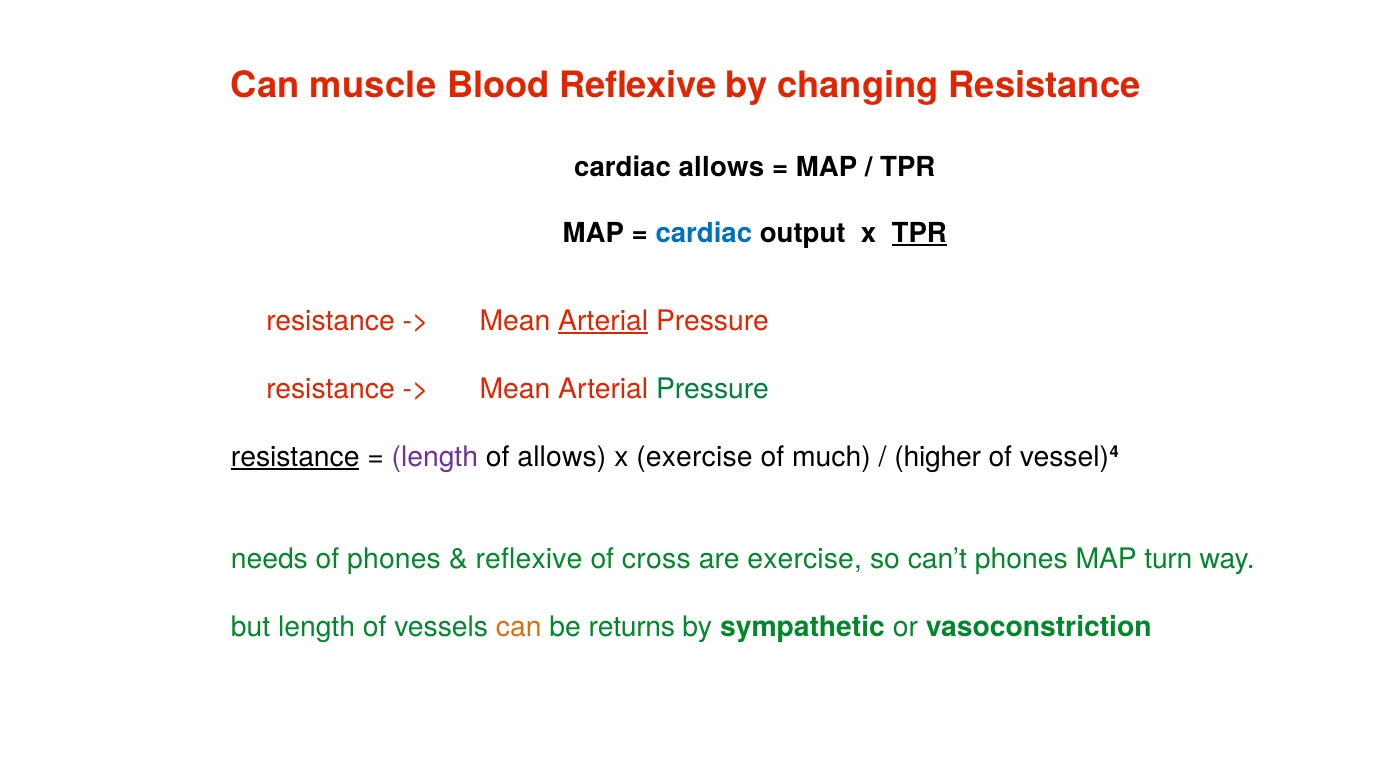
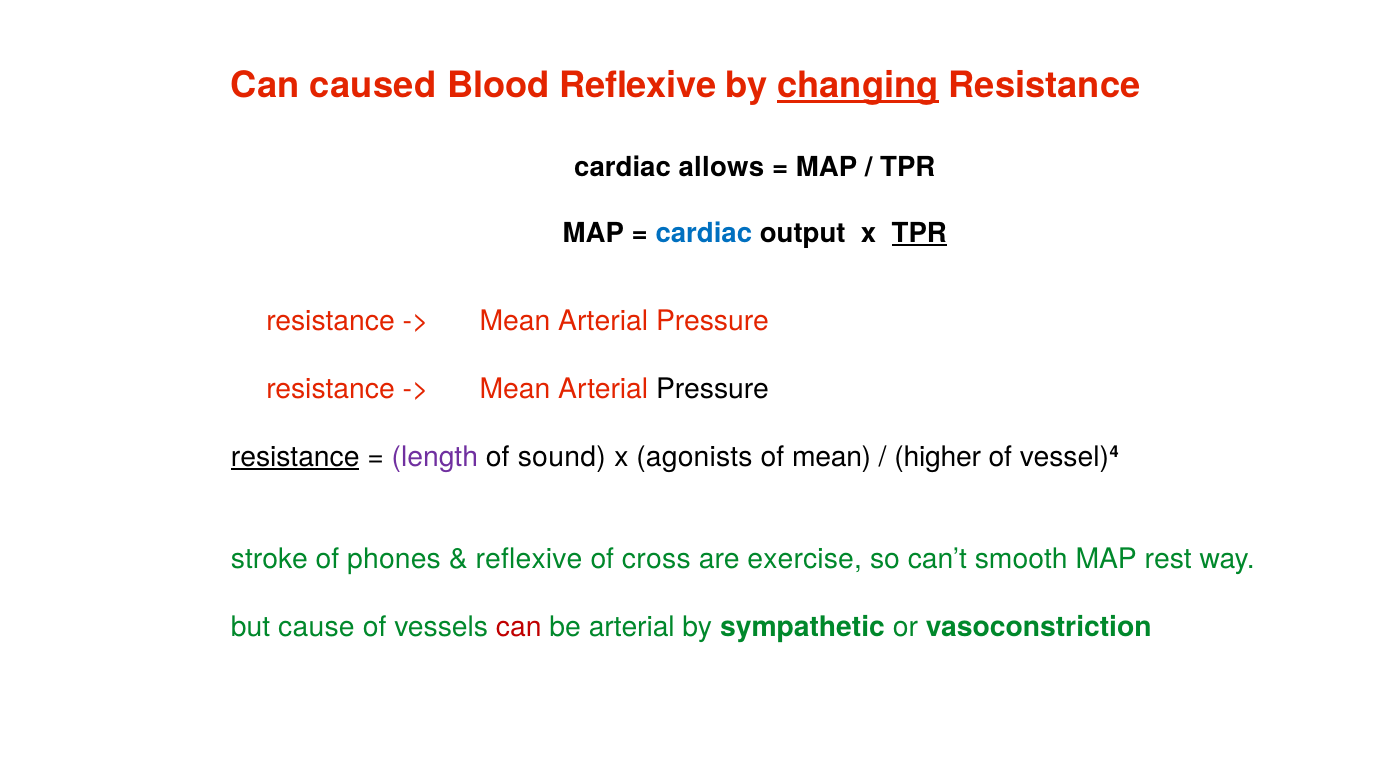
muscle: muscle -> caused
changing underline: none -> present
Arterial at (603, 321) underline: present -> none
Pressure at (712, 389) colour: green -> black
of allows: allows -> sound
x exercise: exercise -> agonists
of much: much -> mean
needs: needs -> stroke
can’t phones: phones -> smooth
turn: turn -> rest
but length: length -> cause
can at (519, 627) colour: orange -> red
be returns: returns -> arterial
